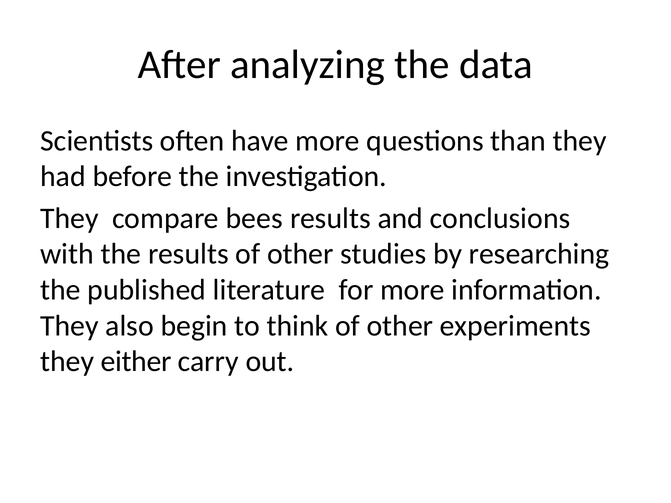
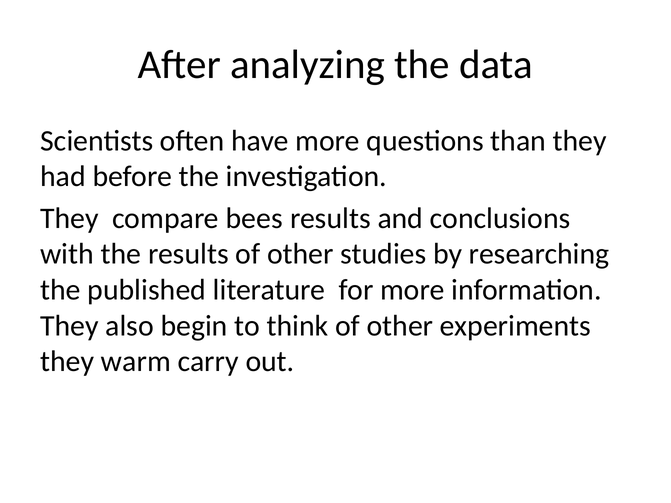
either: either -> warm
